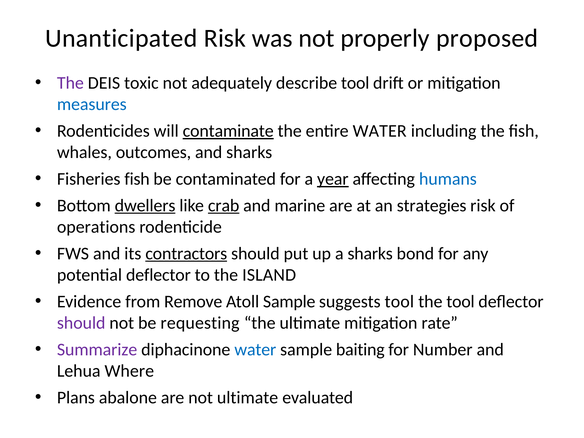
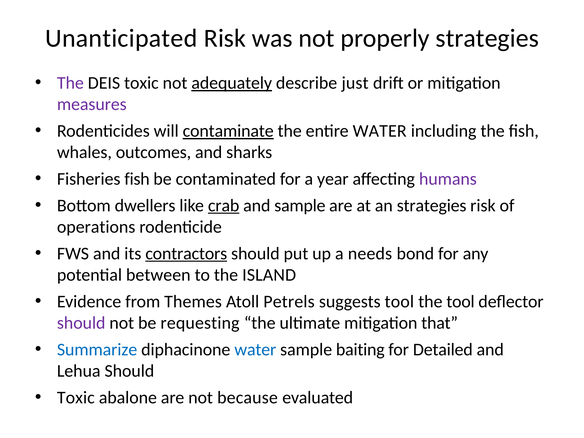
properly proposed: proposed -> strategies
adequately underline: none -> present
describe tool: tool -> just
measures colour: blue -> purple
year underline: present -> none
humans colour: blue -> purple
dwellers underline: present -> none
and marine: marine -> sample
a sharks: sharks -> needs
potential deflector: deflector -> between
Remove: Remove -> Themes
Atoll Sample: Sample -> Petrels
rate: rate -> that
Summarize colour: purple -> blue
Number: Number -> Detailed
Lehua Where: Where -> Should
Plans at (76, 398): Plans -> Toxic
not ultimate: ultimate -> because
